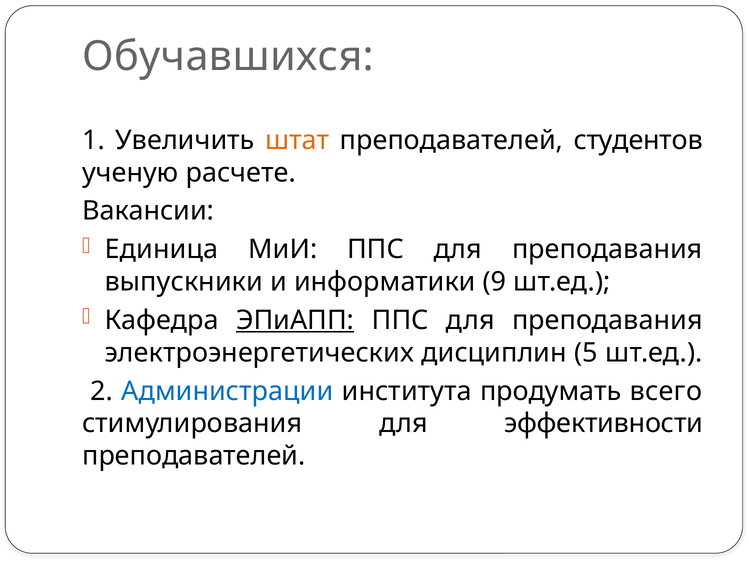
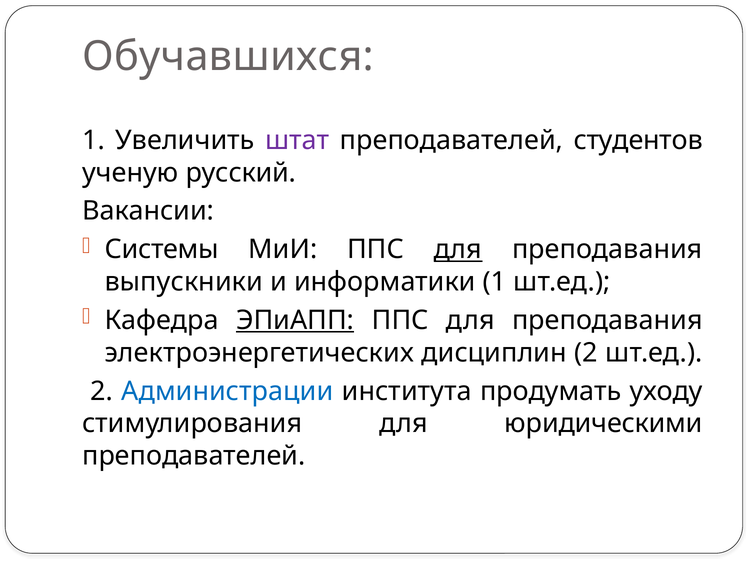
штат colour: orange -> purple
расчете: расчете -> русский
Единица: Единица -> Системы
для at (458, 249) underline: none -> present
информатики 9: 9 -> 1
дисциплин 5: 5 -> 2
всего: всего -> уходу
эффективности: эффективности -> юридическими
